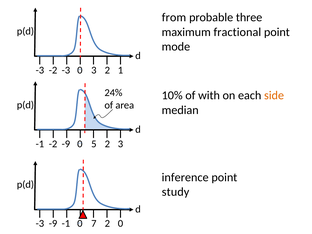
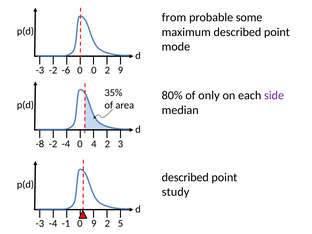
three: three -> some
maximum fractional: fractional -> described
-2 -3: -3 -> -6
0 3: 3 -> 0
2 1: 1 -> 9
24%: 24% -> 35%
10%: 10% -> 80%
with: with -> only
side colour: orange -> purple
-1 at (40, 144): -1 -> -8
-2 -9: -9 -> -4
5: 5 -> 4
inference at (185, 177): inference -> described
-3 -9: -9 -> -4
0 7: 7 -> 9
2 0: 0 -> 5
